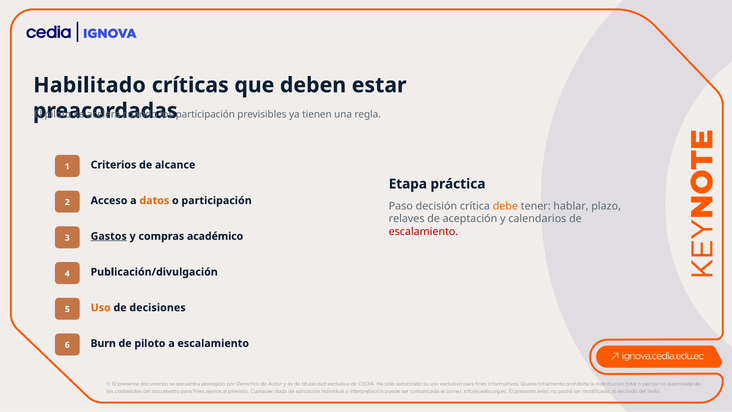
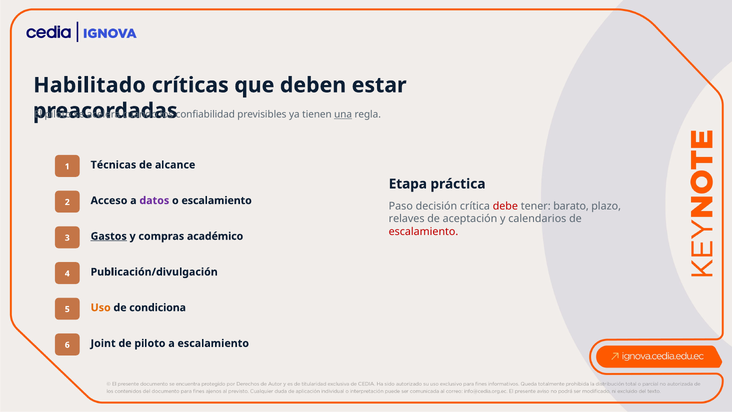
participación at (205, 114): participación -> confiabilidad
una underline: none -> present
Criterios: Criterios -> Técnicas
datos colour: orange -> purple
o participación: participación -> escalamiento
debe colour: orange -> red
hablar: hablar -> barato
decisiones: decisiones -> condiciona
Burn: Burn -> Joint
